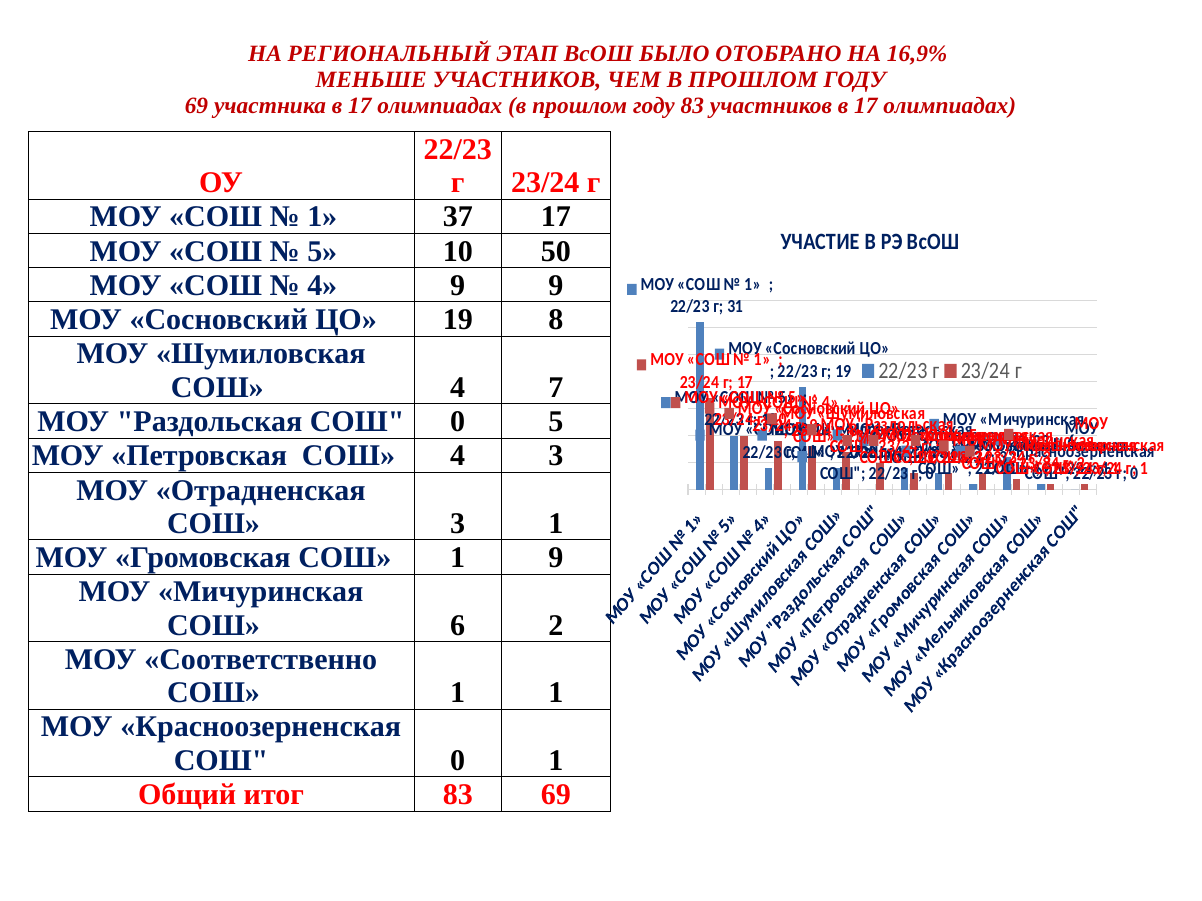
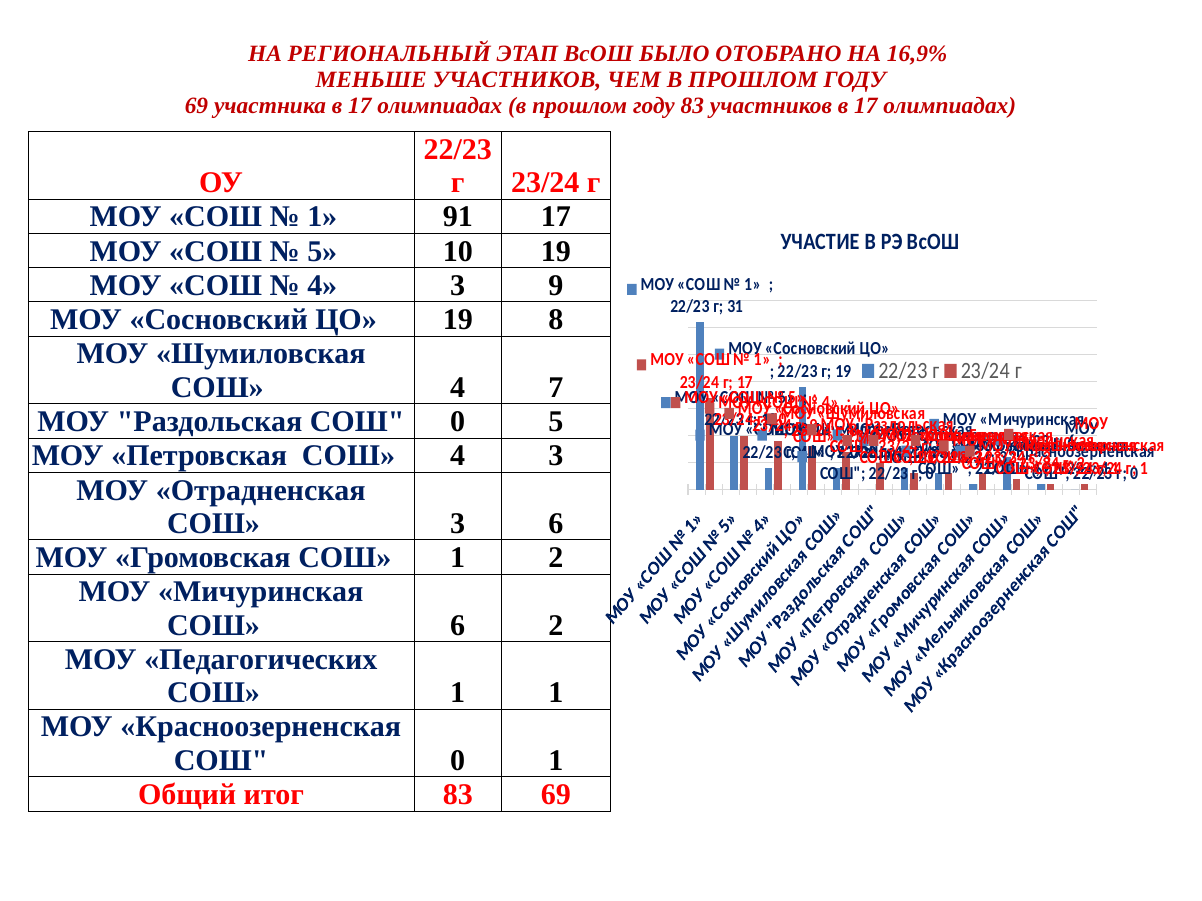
37: 37 -> 91
10 50: 50 -> 19
9 at (458, 286): 9 -> 3
3 1: 1 -> 6
1 9: 9 -> 2
Соответственно: Соответственно -> Педагогических
